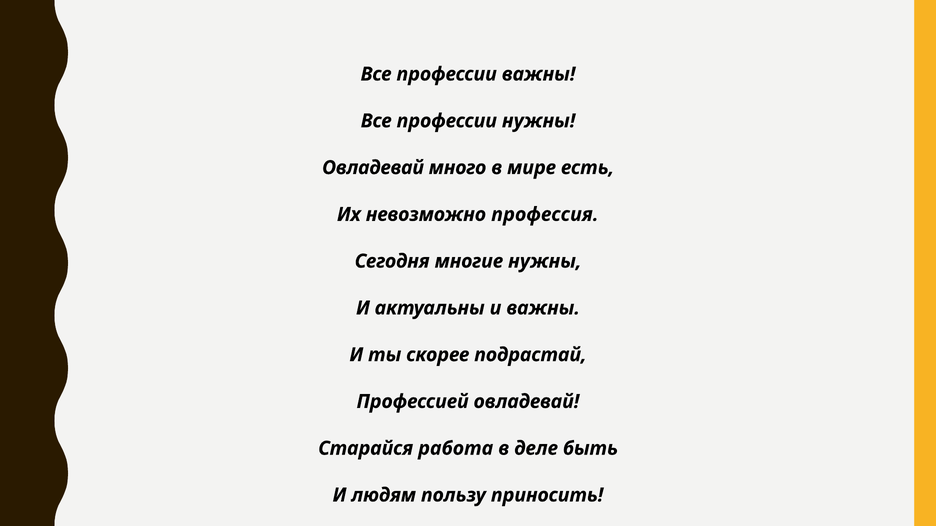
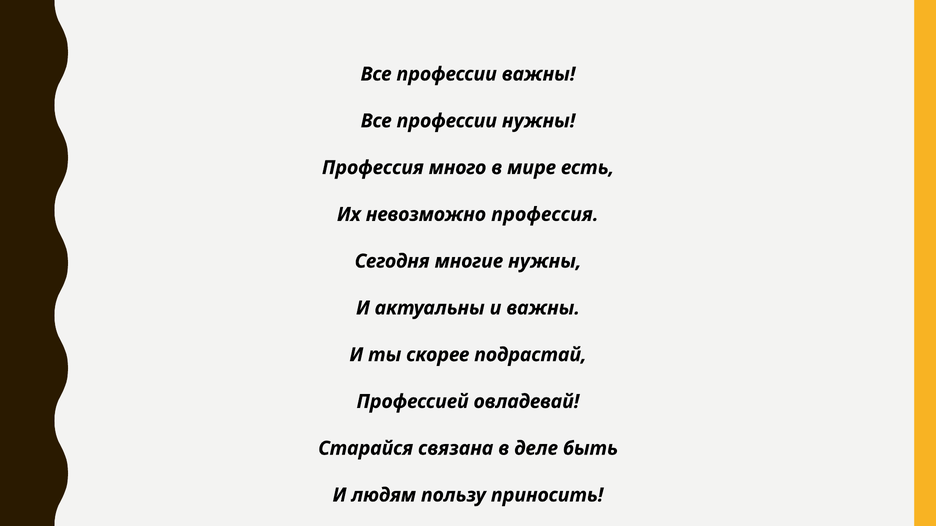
Овладевай at (373, 168): Овладевай -> Профессия
работа: работа -> связана
